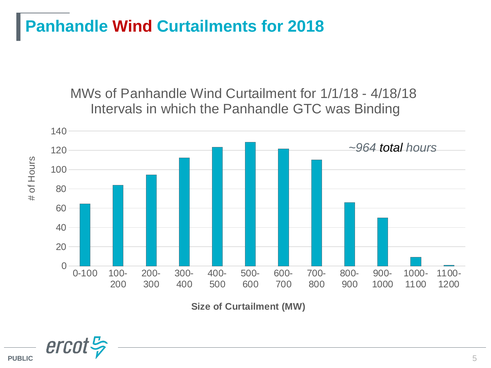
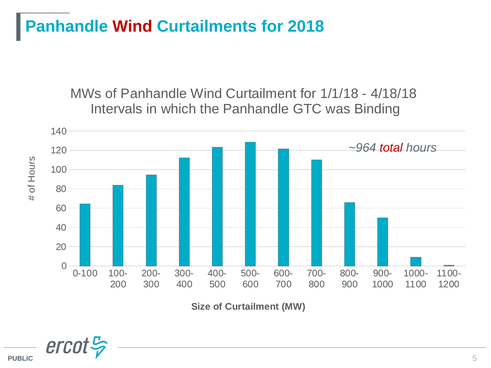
total colour: black -> red
